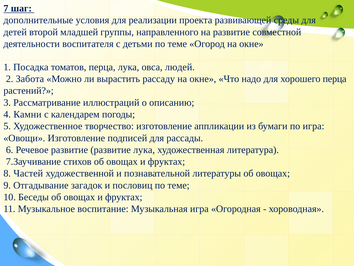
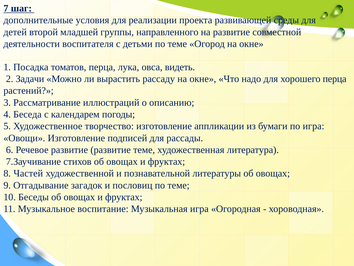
людей: людей -> видеть
Забота: Забота -> Задачи
Камни: Камни -> Беседа
развитие лука: лука -> теме
